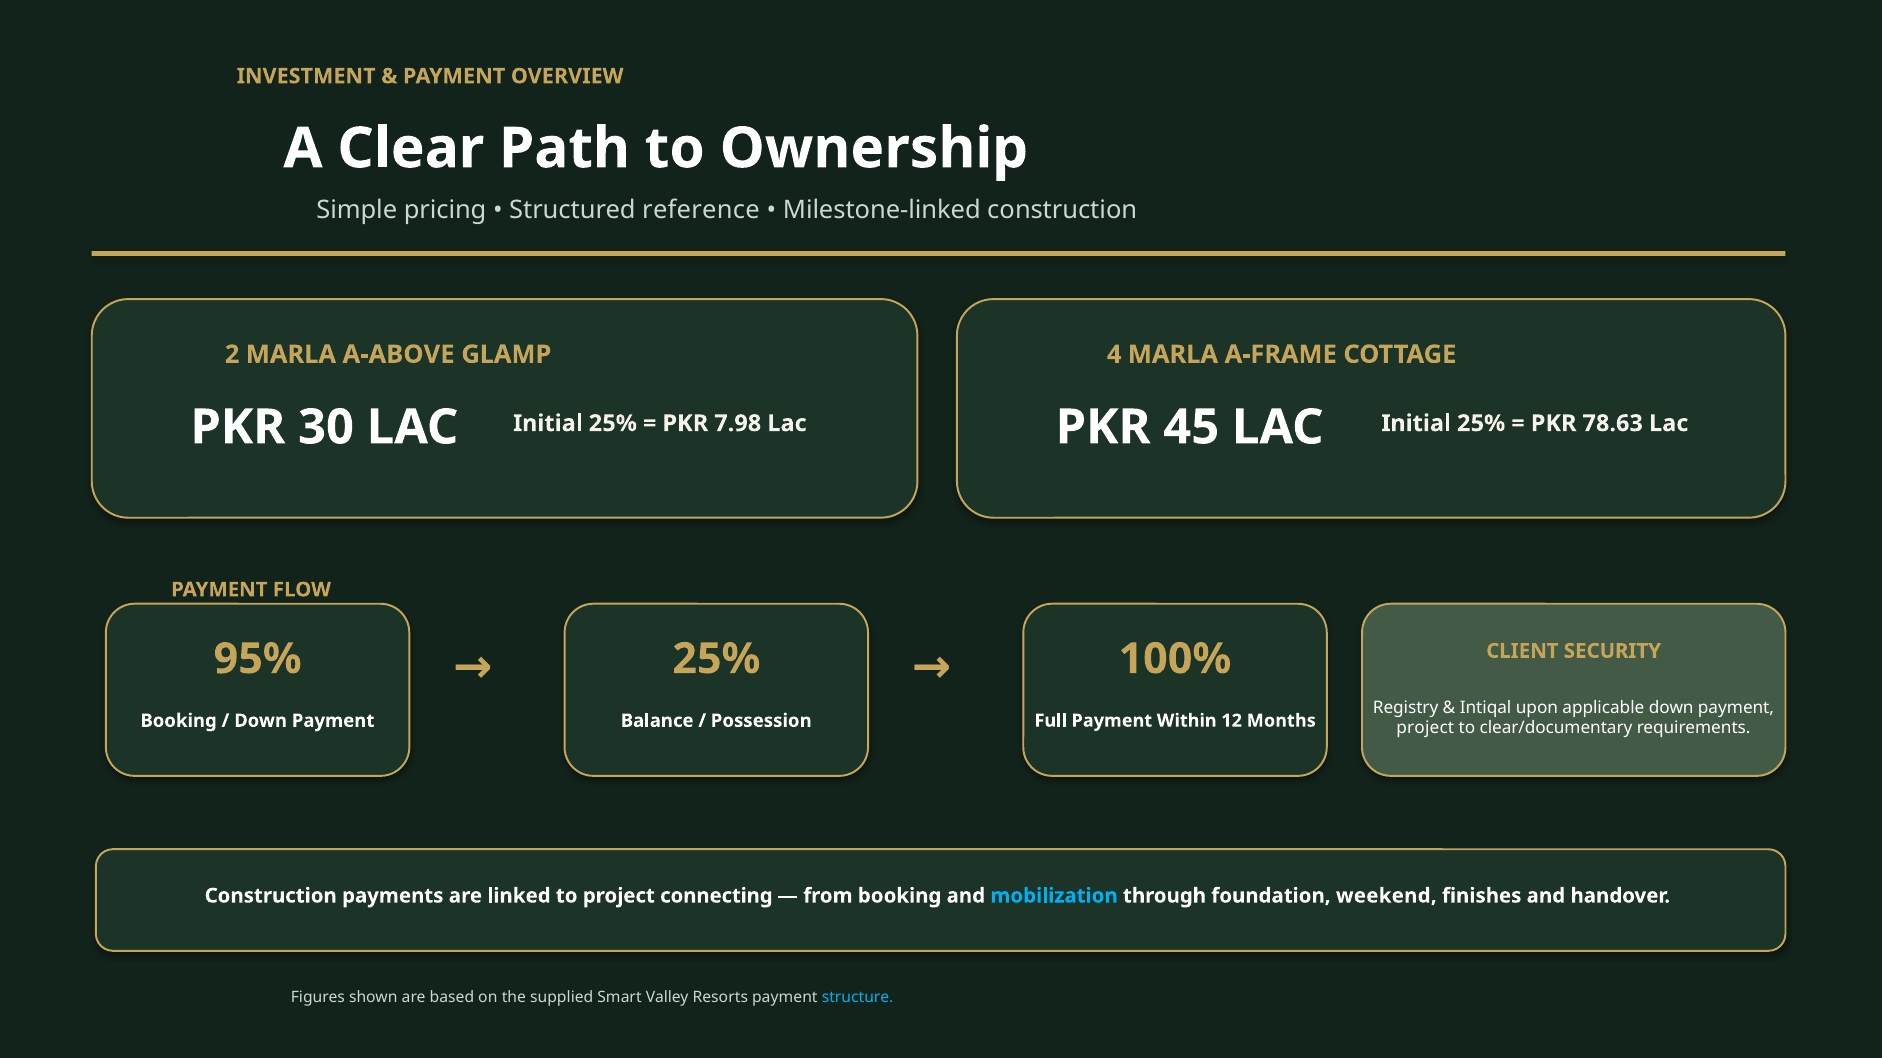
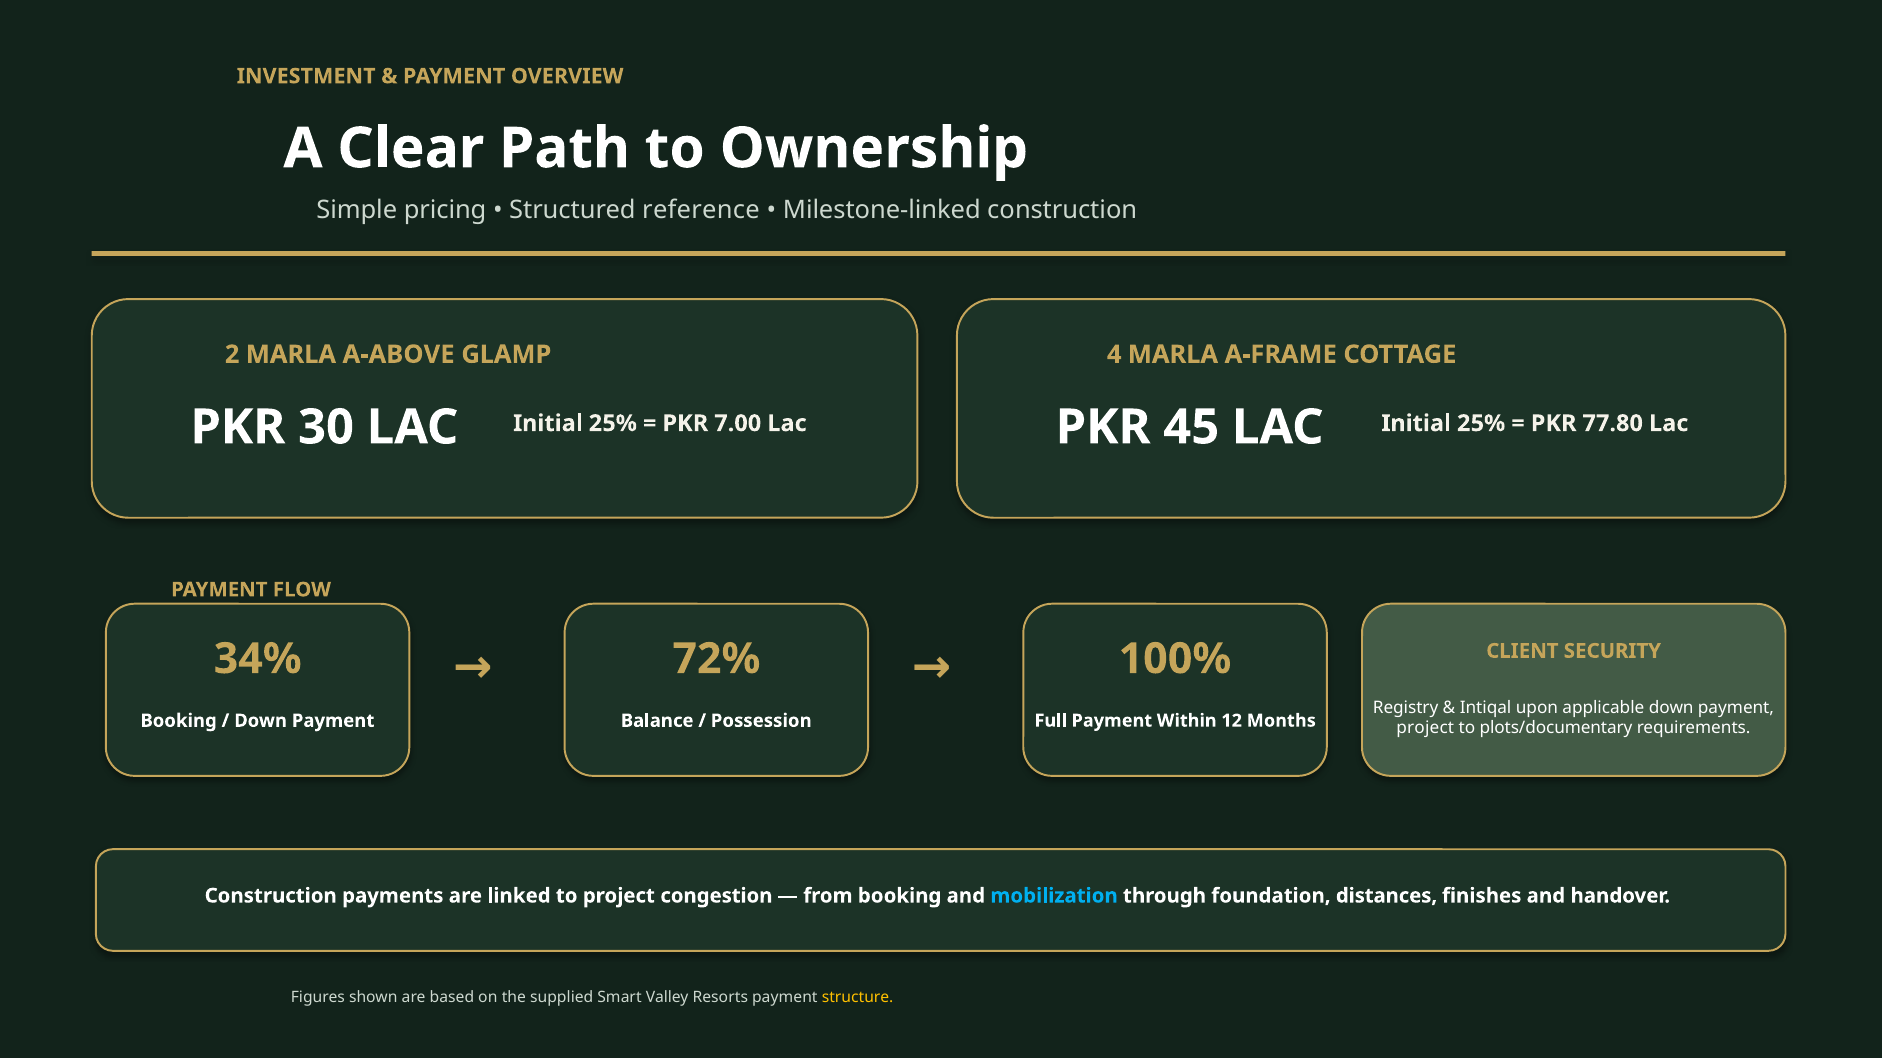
7.98: 7.98 -> 7.00
78.63: 78.63 -> 77.80
25% at (716, 659): 25% -> 72%
95%: 95% -> 34%
clear/documentary: clear/documentary -> plots/documentary
connecting: connecting -> congestion
weekend: weekend -> distances
structure colour: light blue -> yellow
